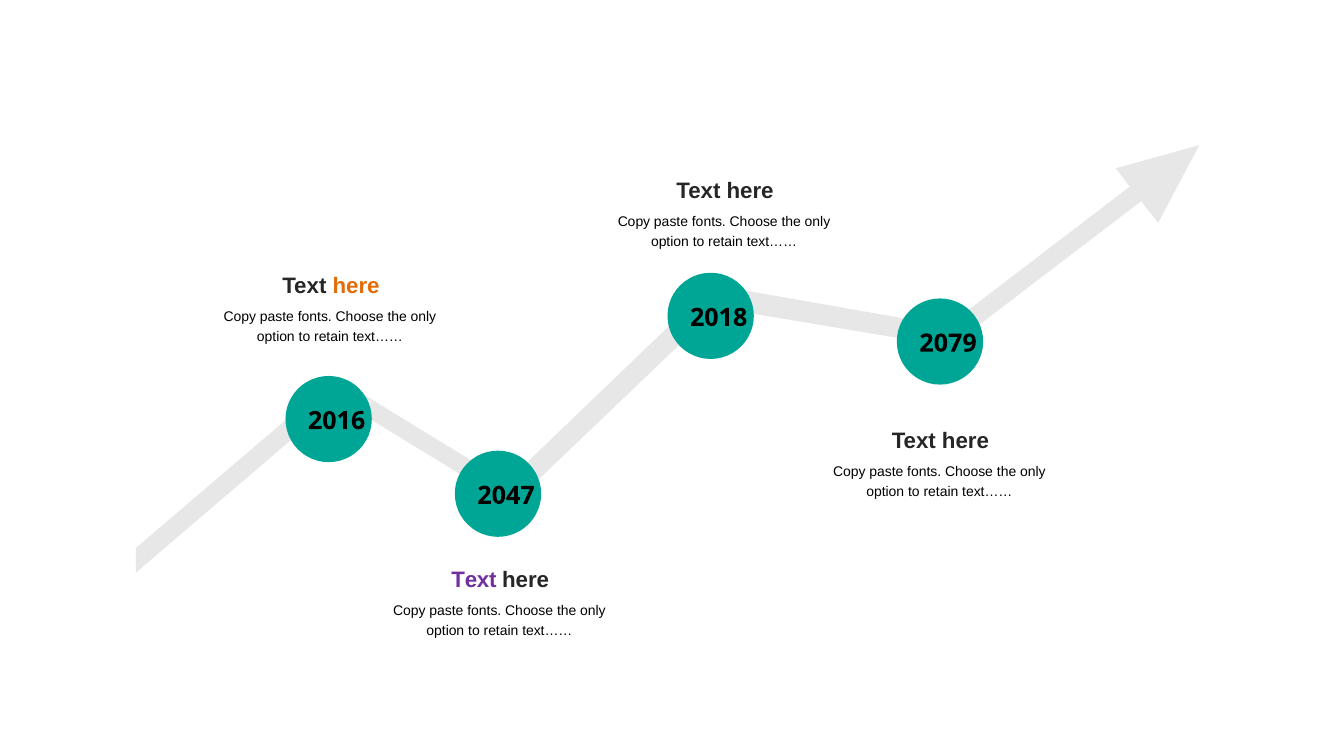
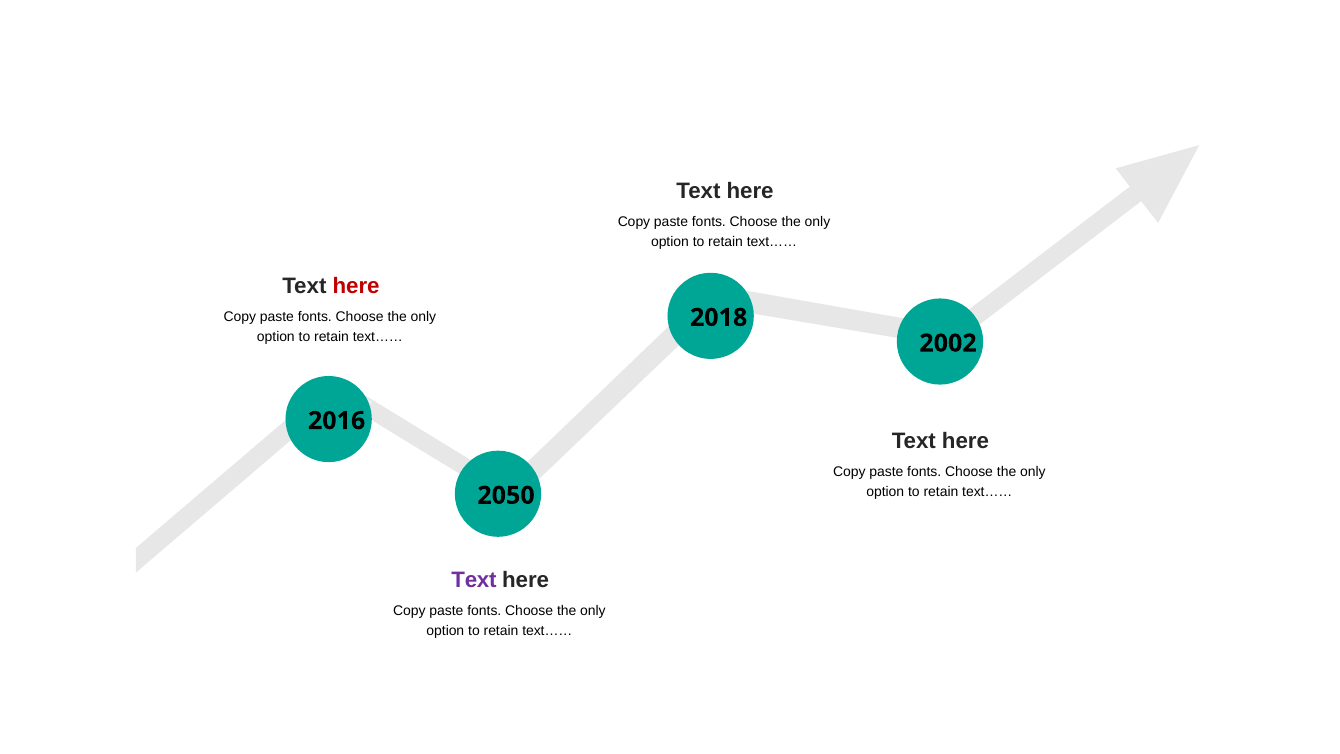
here at (356, 286) colour: orange -> red
2079: 2079 -> 2002
2047: 2047 -> 2050
